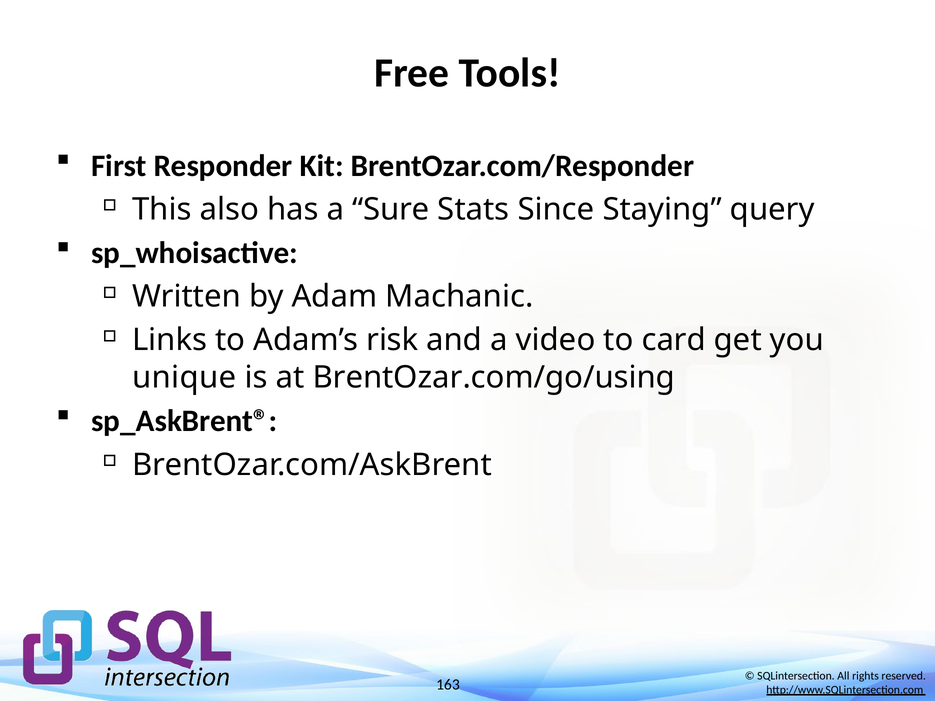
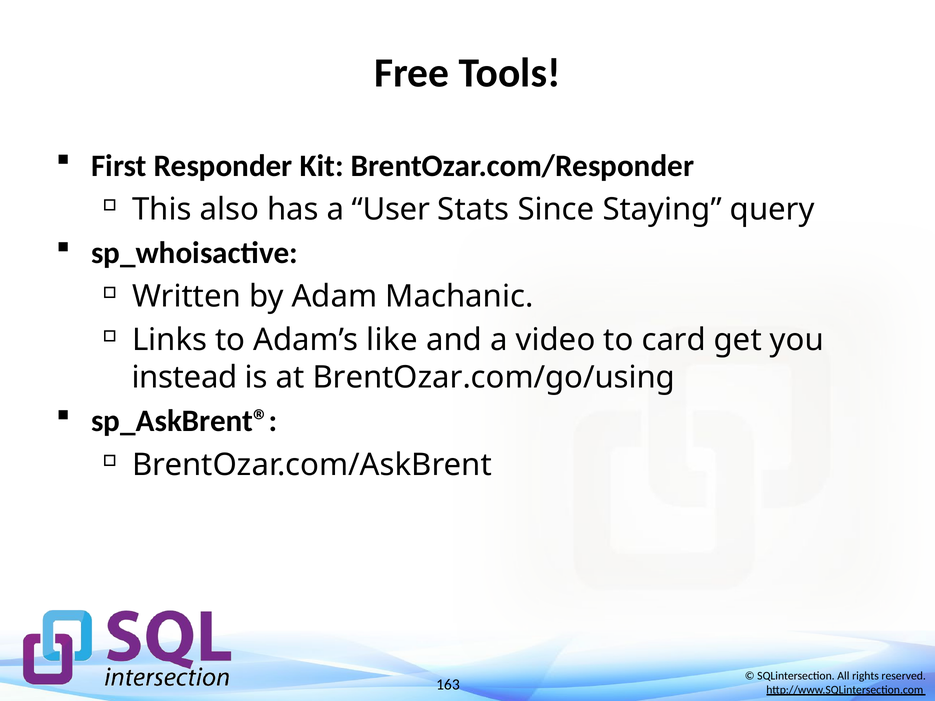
Sure: Sure -> User
risk: risk -> like
unique: unique -> instead
